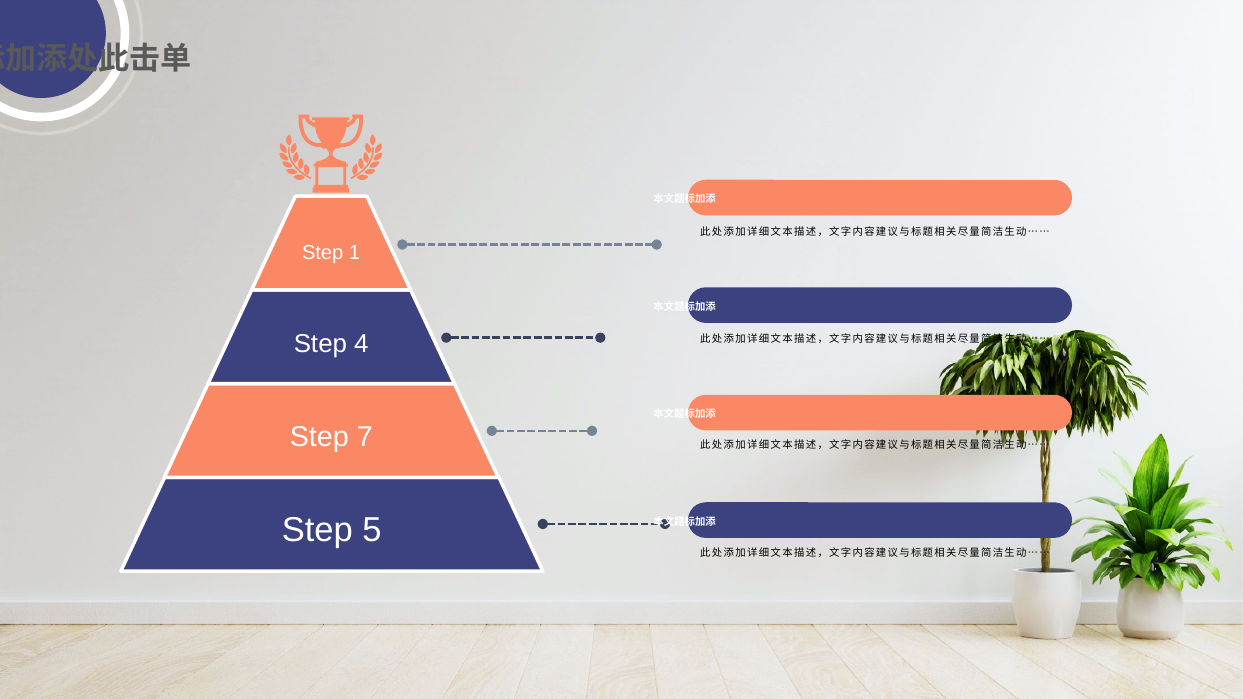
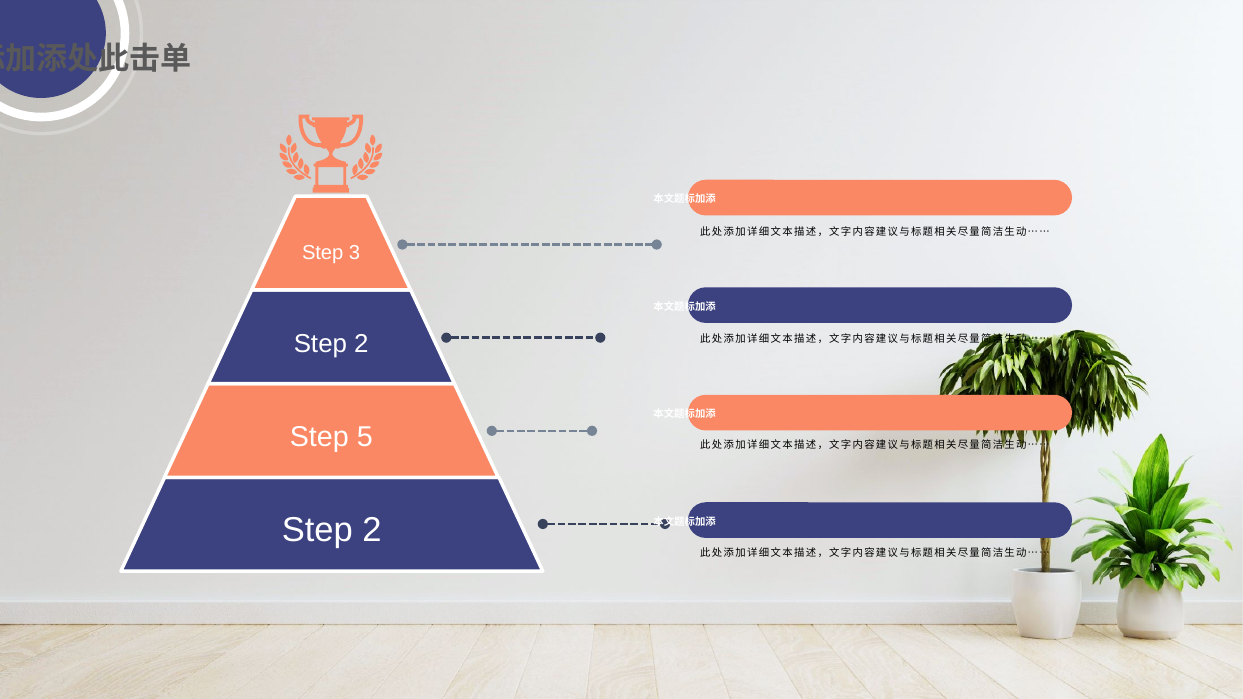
1: 1 -> 3
4 at (361, 344): 4 -> 2
7: 7 -> 5
5 at (372, 530): 5 -> 2
